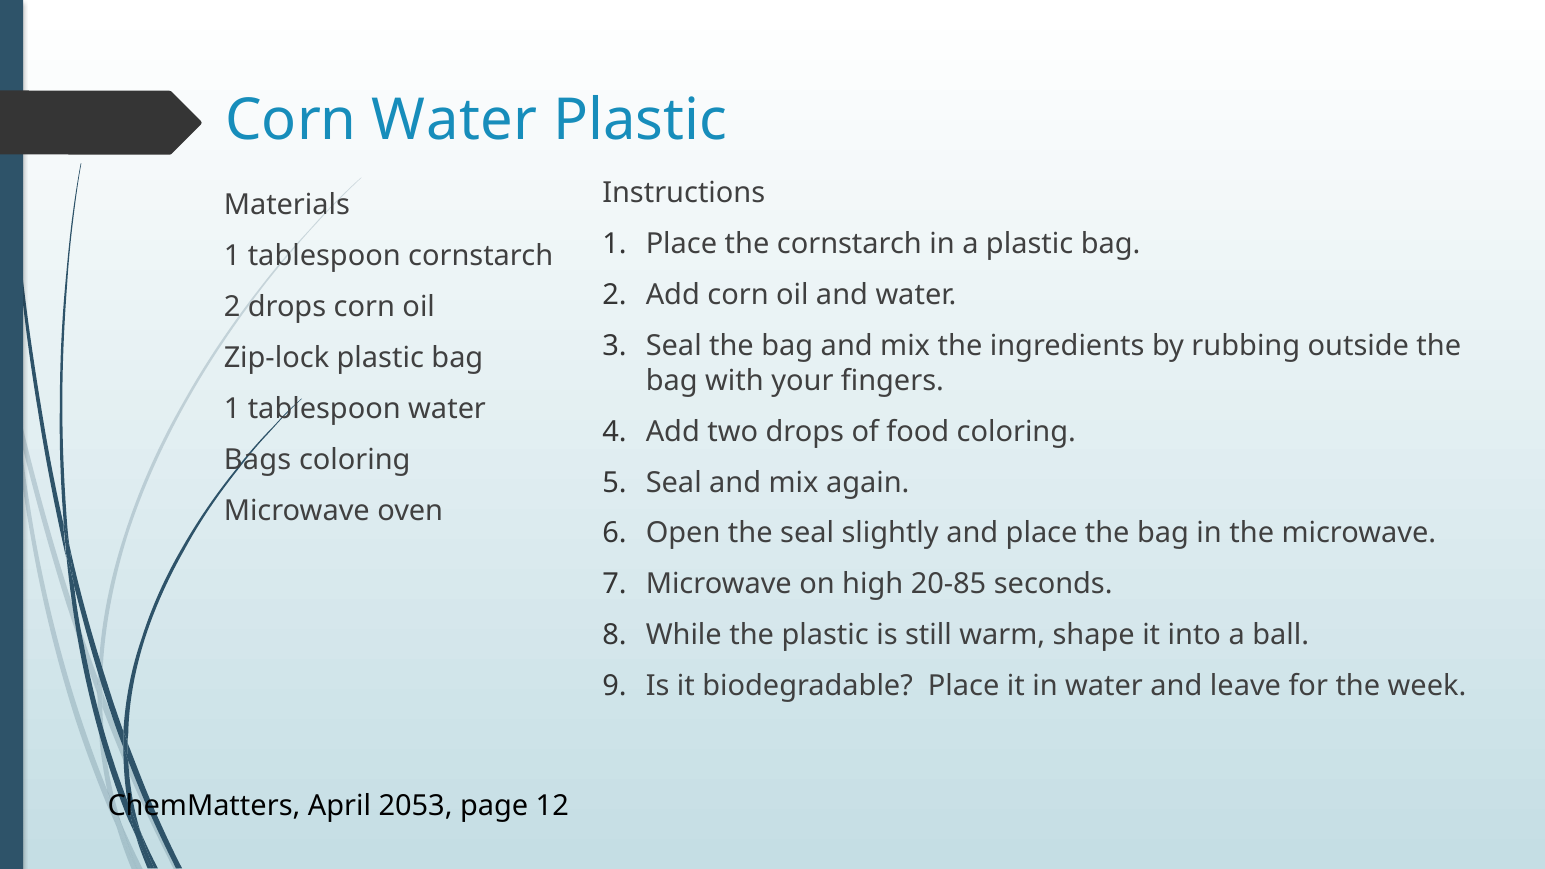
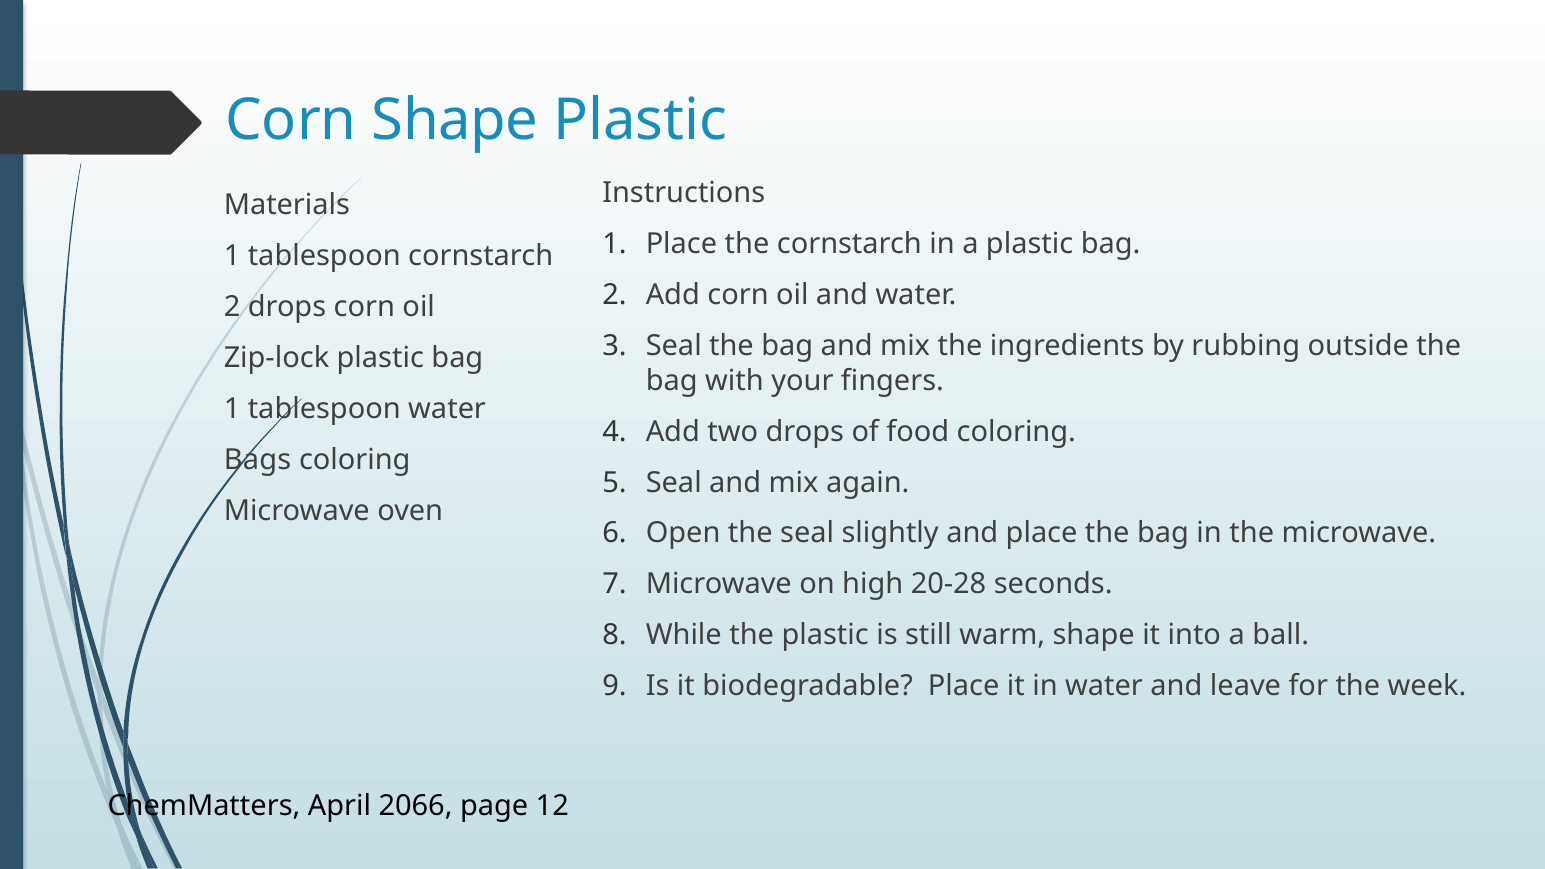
Corn Water: Water -> Shape
20-85: 20-85 -> 20-28
2053: 2053 -> 2066
